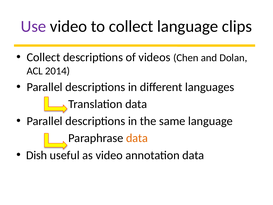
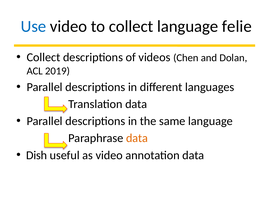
Use colour: purple -> blue
clips: clips -> felie
2014: 2014 -> 2019
